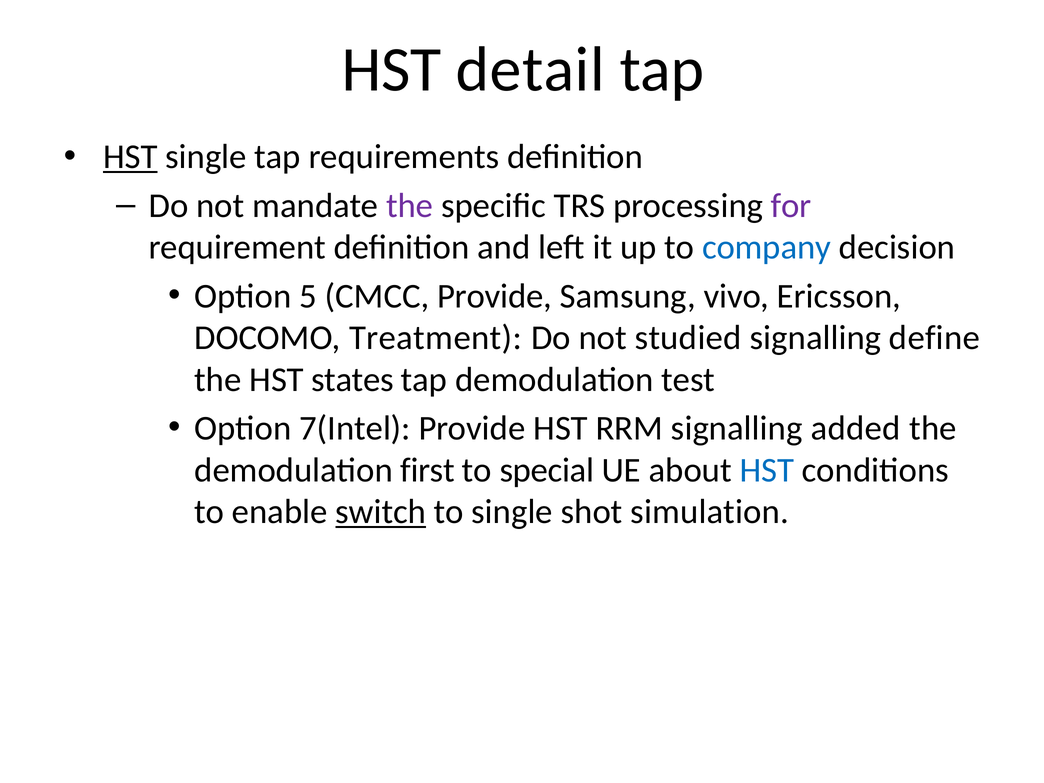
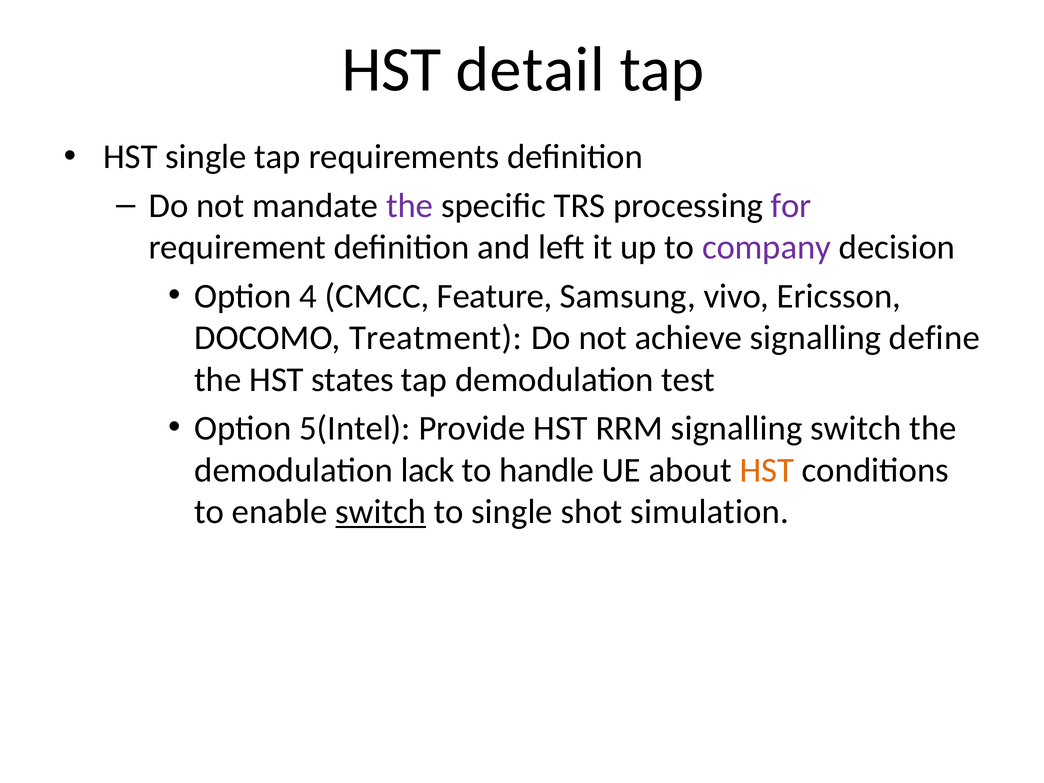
HST at (130, 157) underline: present -> none
company colour: blue -> purple
5: 5 -> 4
CMCC Provide: Provide -> Feature
studied: studied -> achieve
7(Intel: 7(Intel -> 5(Intel
signalling added: added -> switch
first: first -> lack
special: special -> handle
HST at (767, 470) colour: blue -> orange
